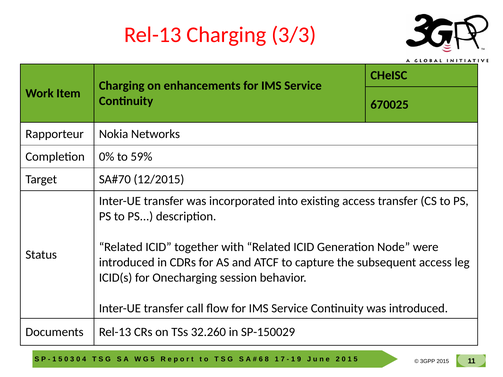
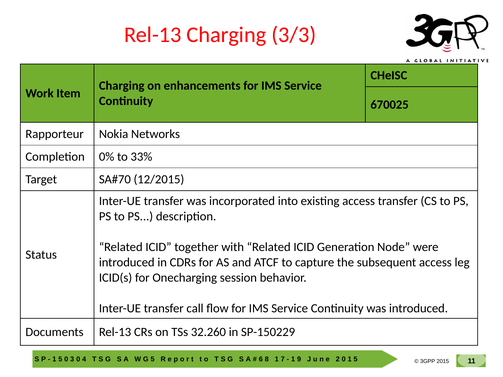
59%: 59% -> 33%
SP-150029: SP-150029 -> SP-150229
